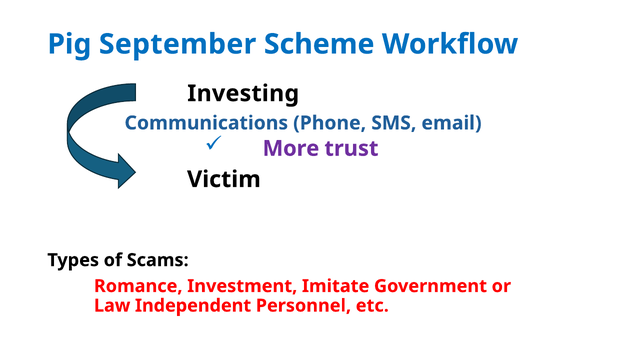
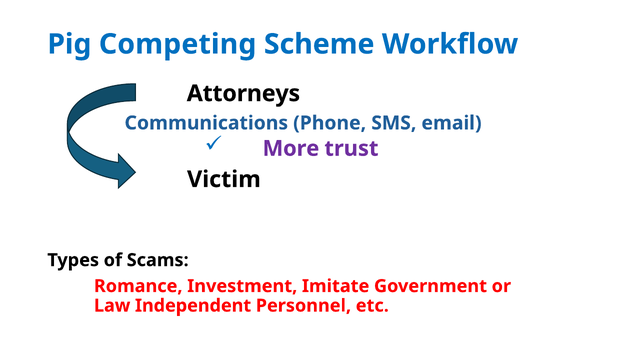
September: September -> Competing
Investing: Investing -> Attorneys
